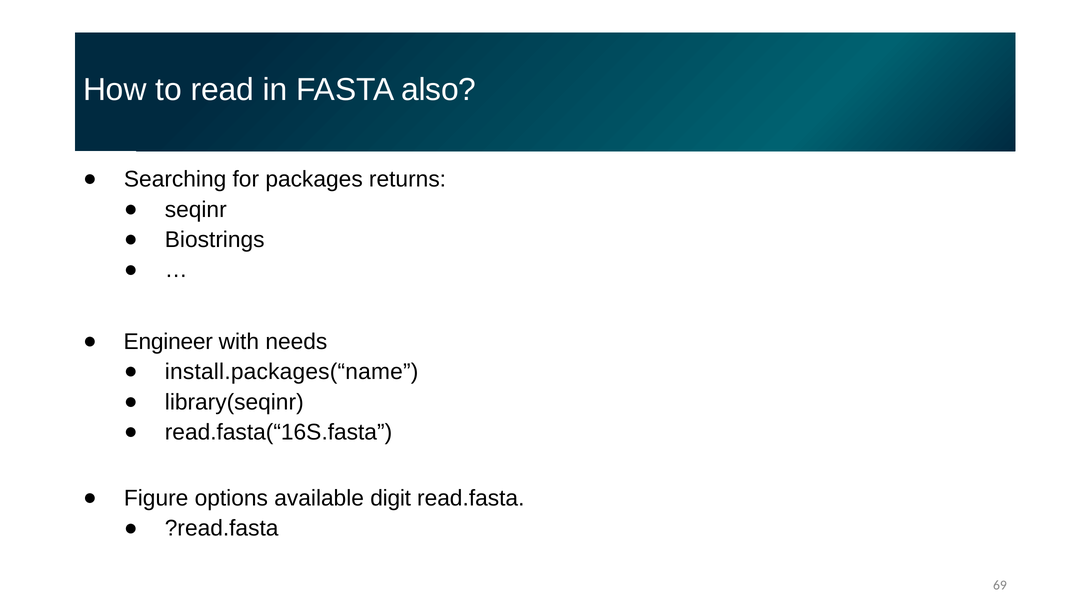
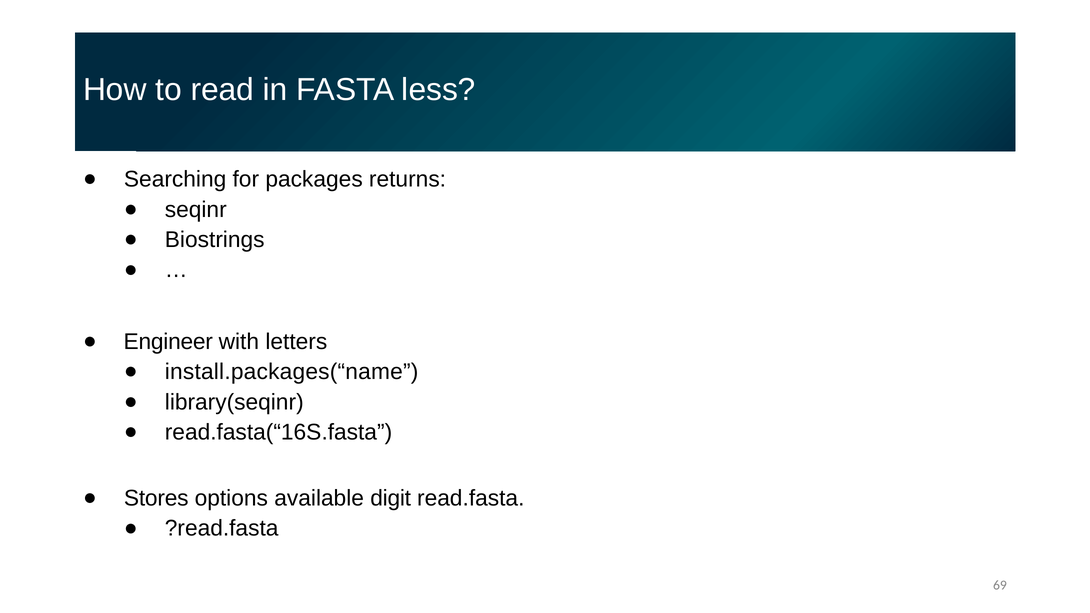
also: also -> less
needs: needs -> letters
Figure: Figure -> Stores
